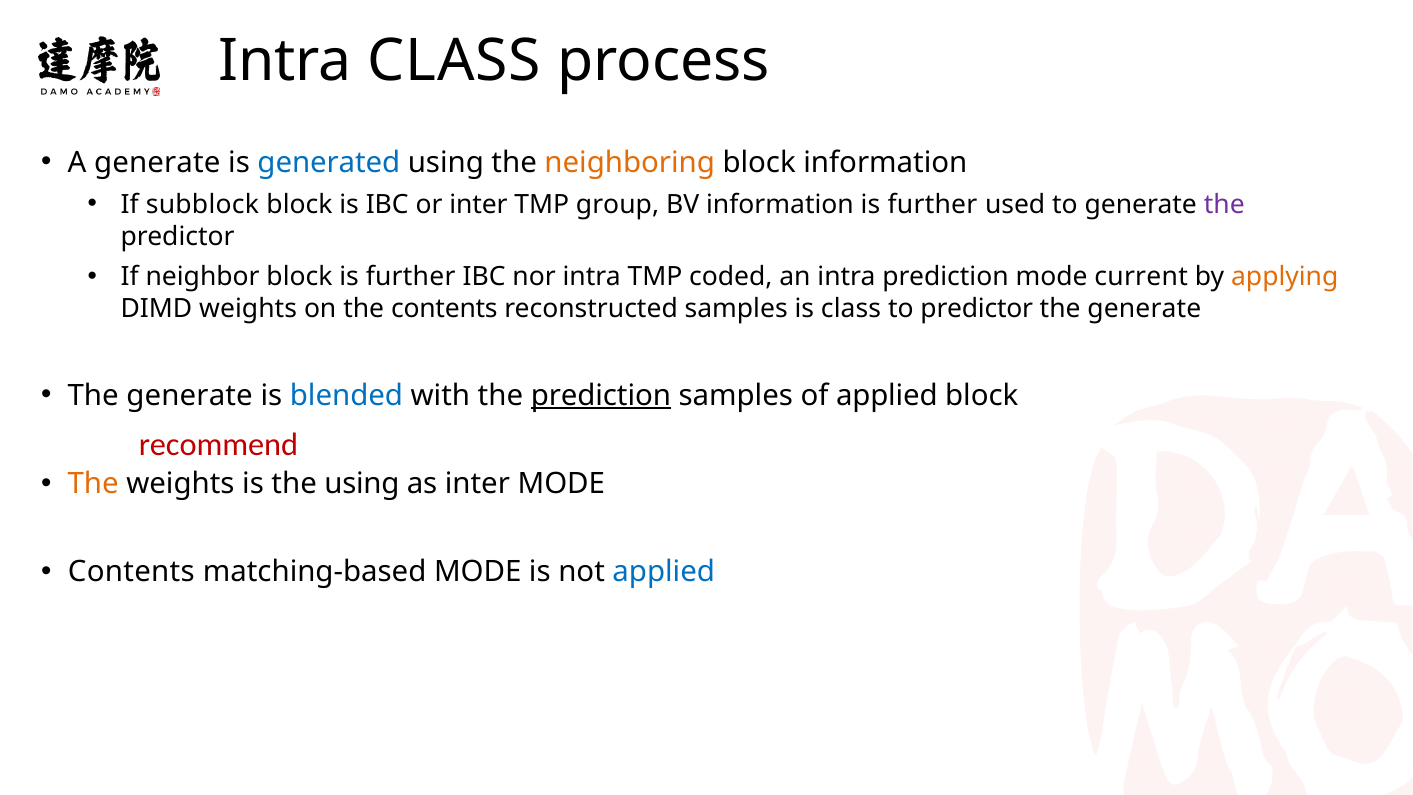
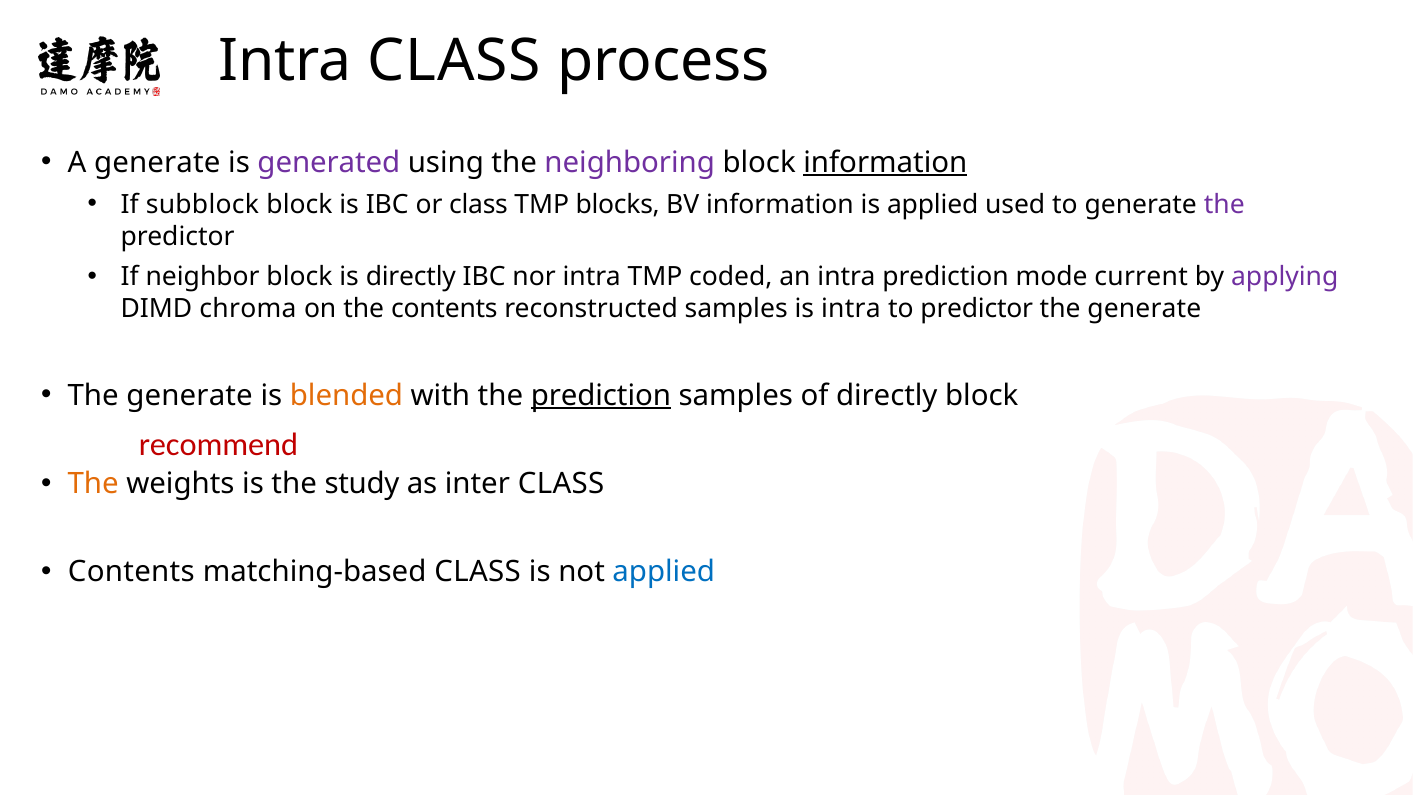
generated colour: blue -> purple
neighboring colour: orange -> purple
information at (885, 162) underline: none -> present
or inter: inter -> class
group: group -> blocks
information is further: further -> applied
block is further: further -> directly
applying colour: orange -> purple
DIMD weights: weights -> chroma
is class: class -> intra
blended colour: blue -> orange
of applied: applied -> directly
the using: using -> study
inter MODE: MODE -> CLASS
matching-based MODE: MODE -> CLASS
